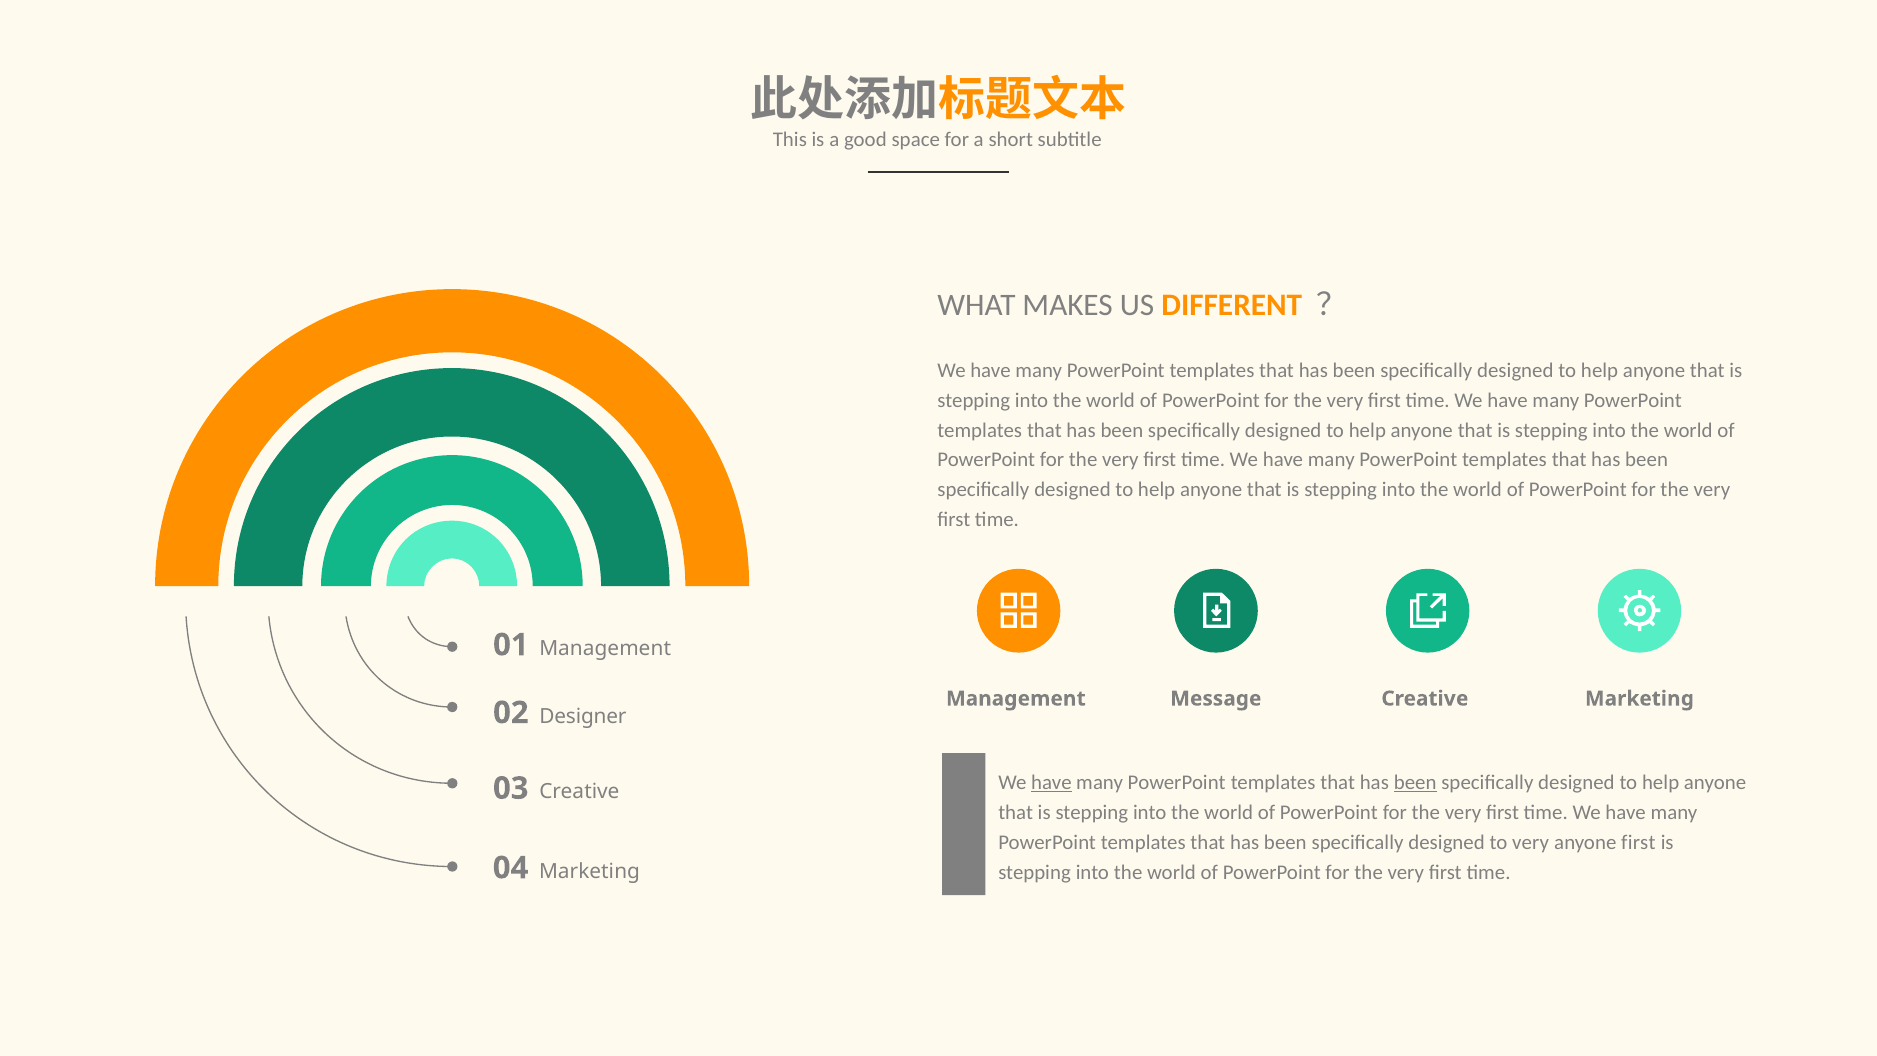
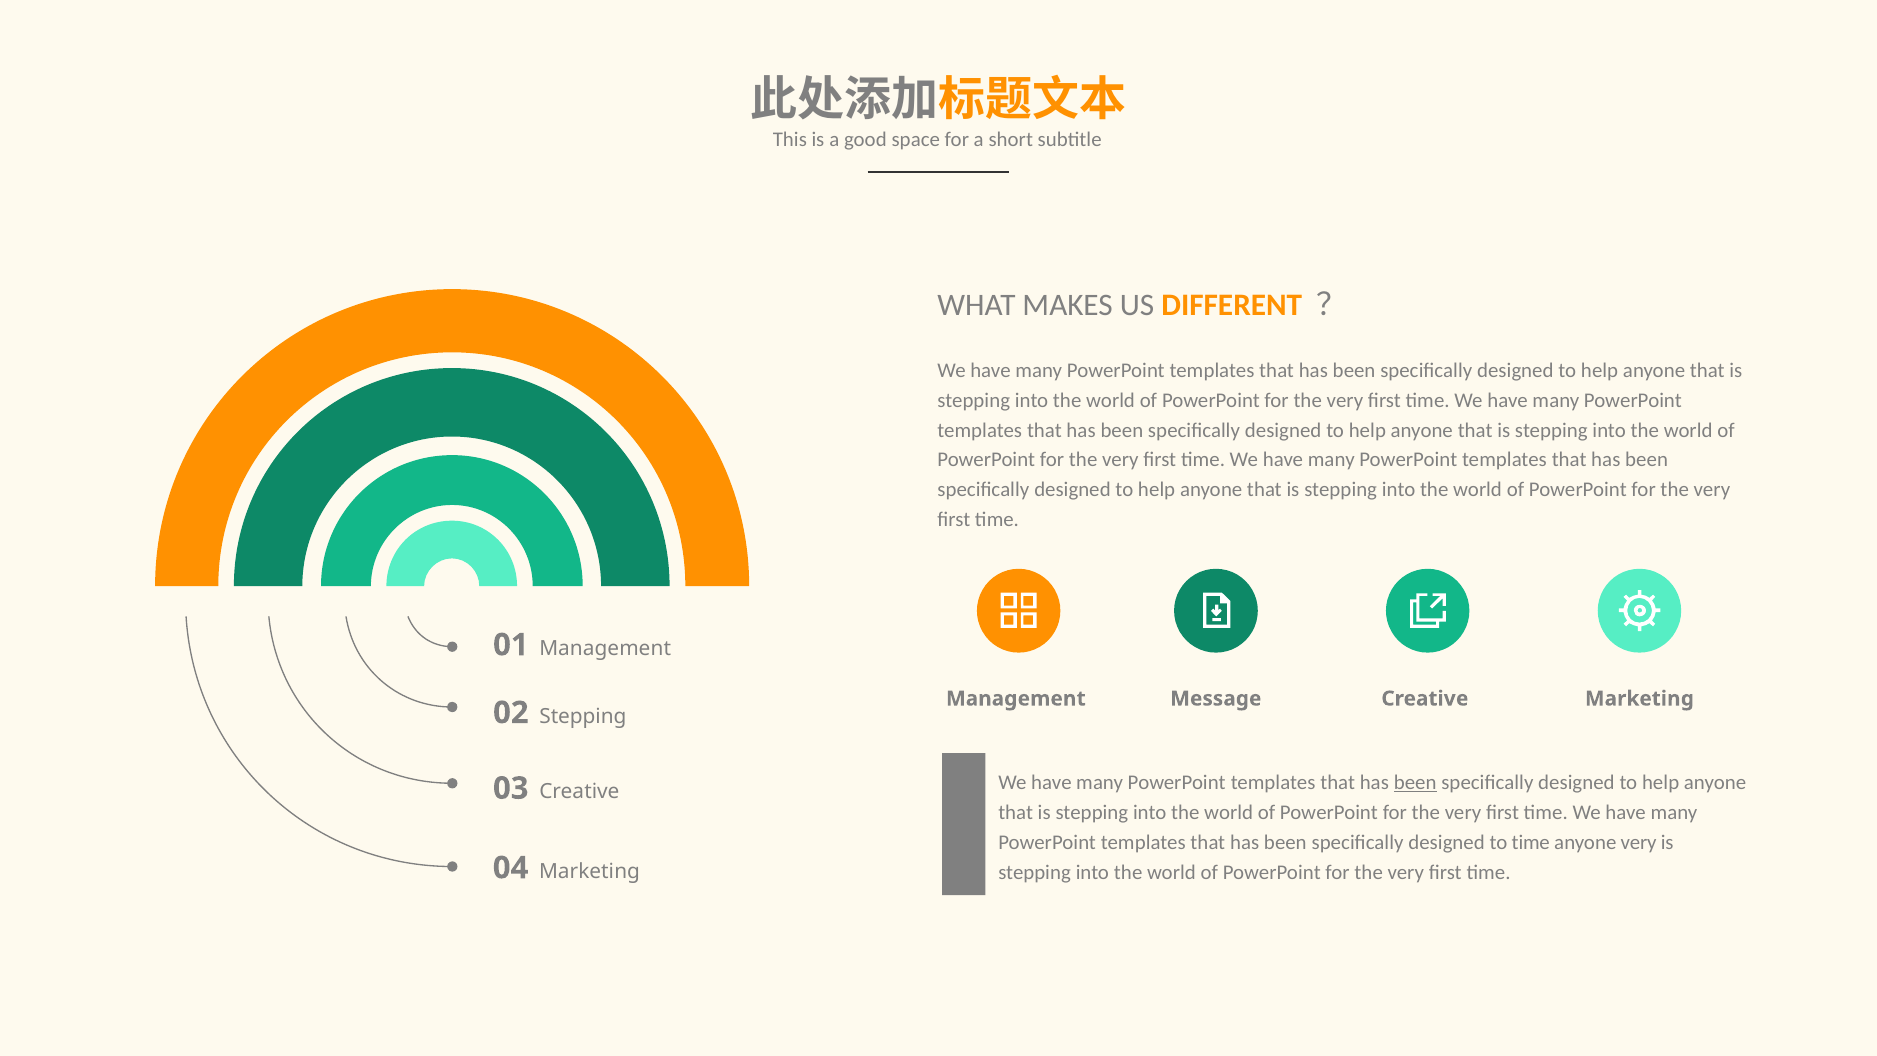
02 Designer: Designer -> Stepping
have at (1051, 783) underline: present -> none
to very: very -> time
anyone first: first -> very
